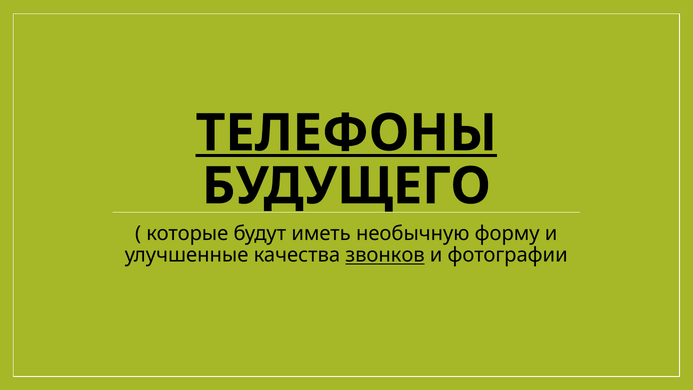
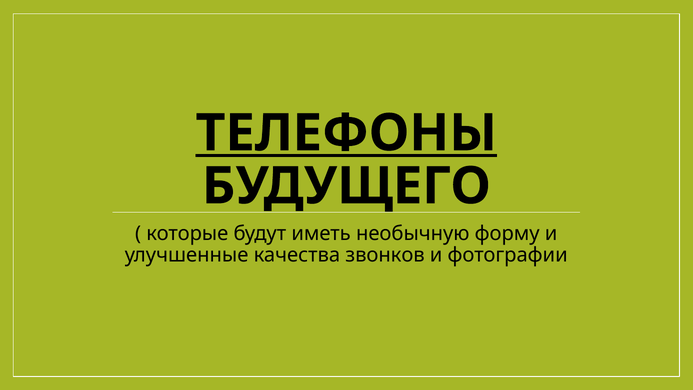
звонков underline: present -> none
